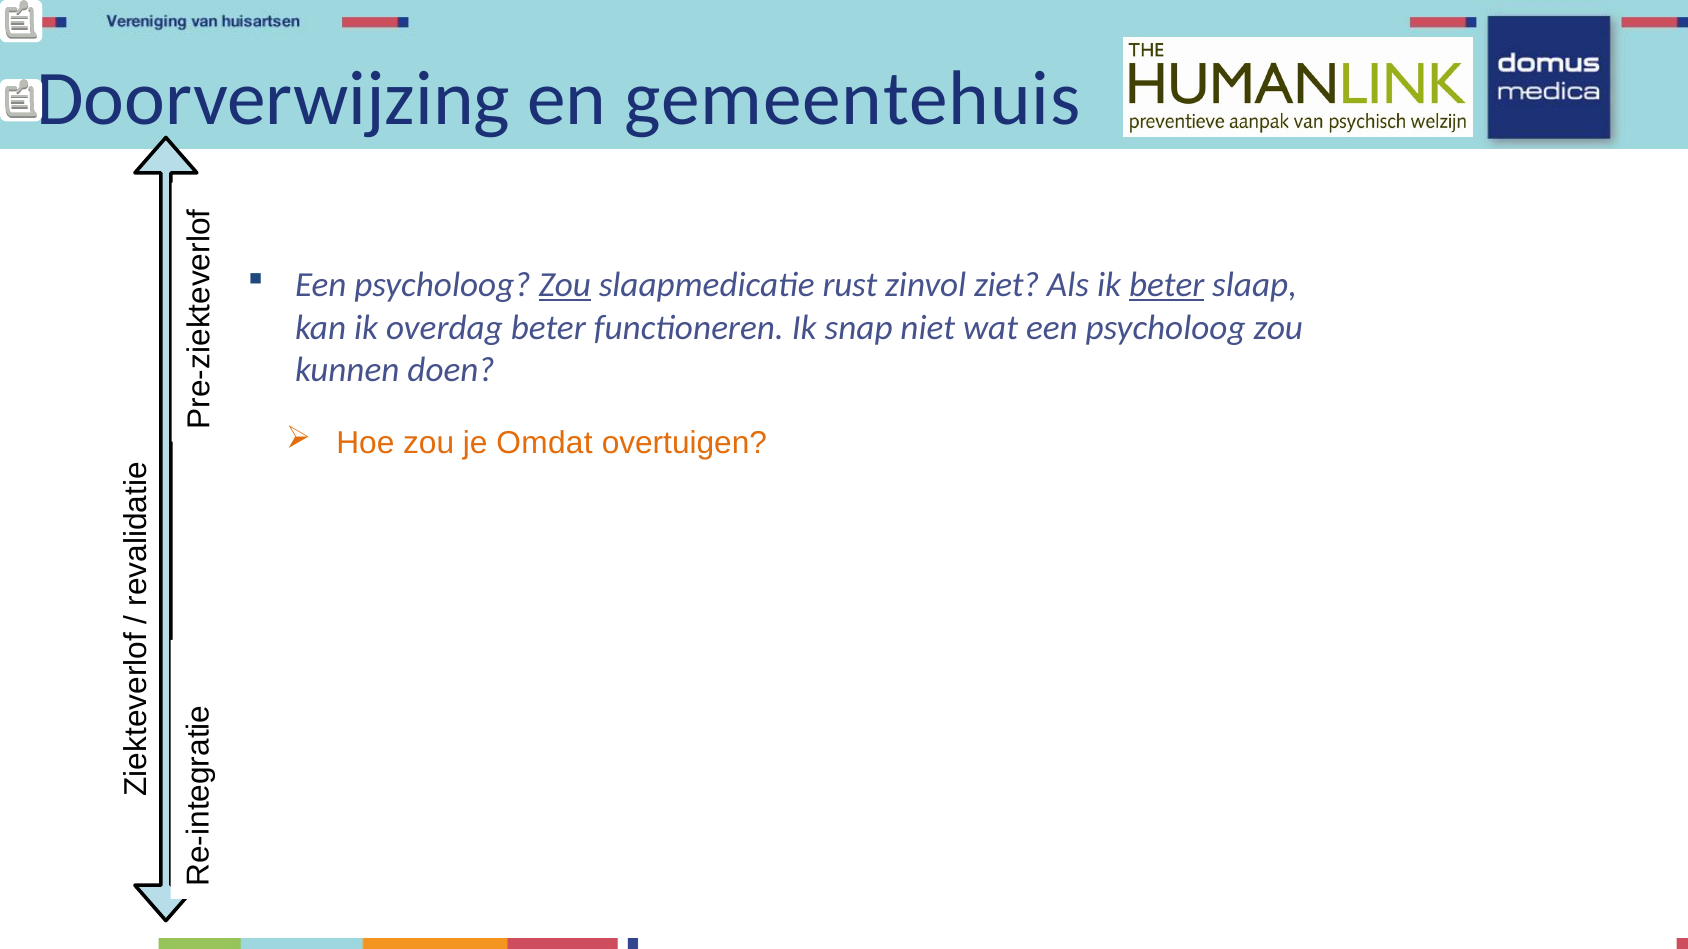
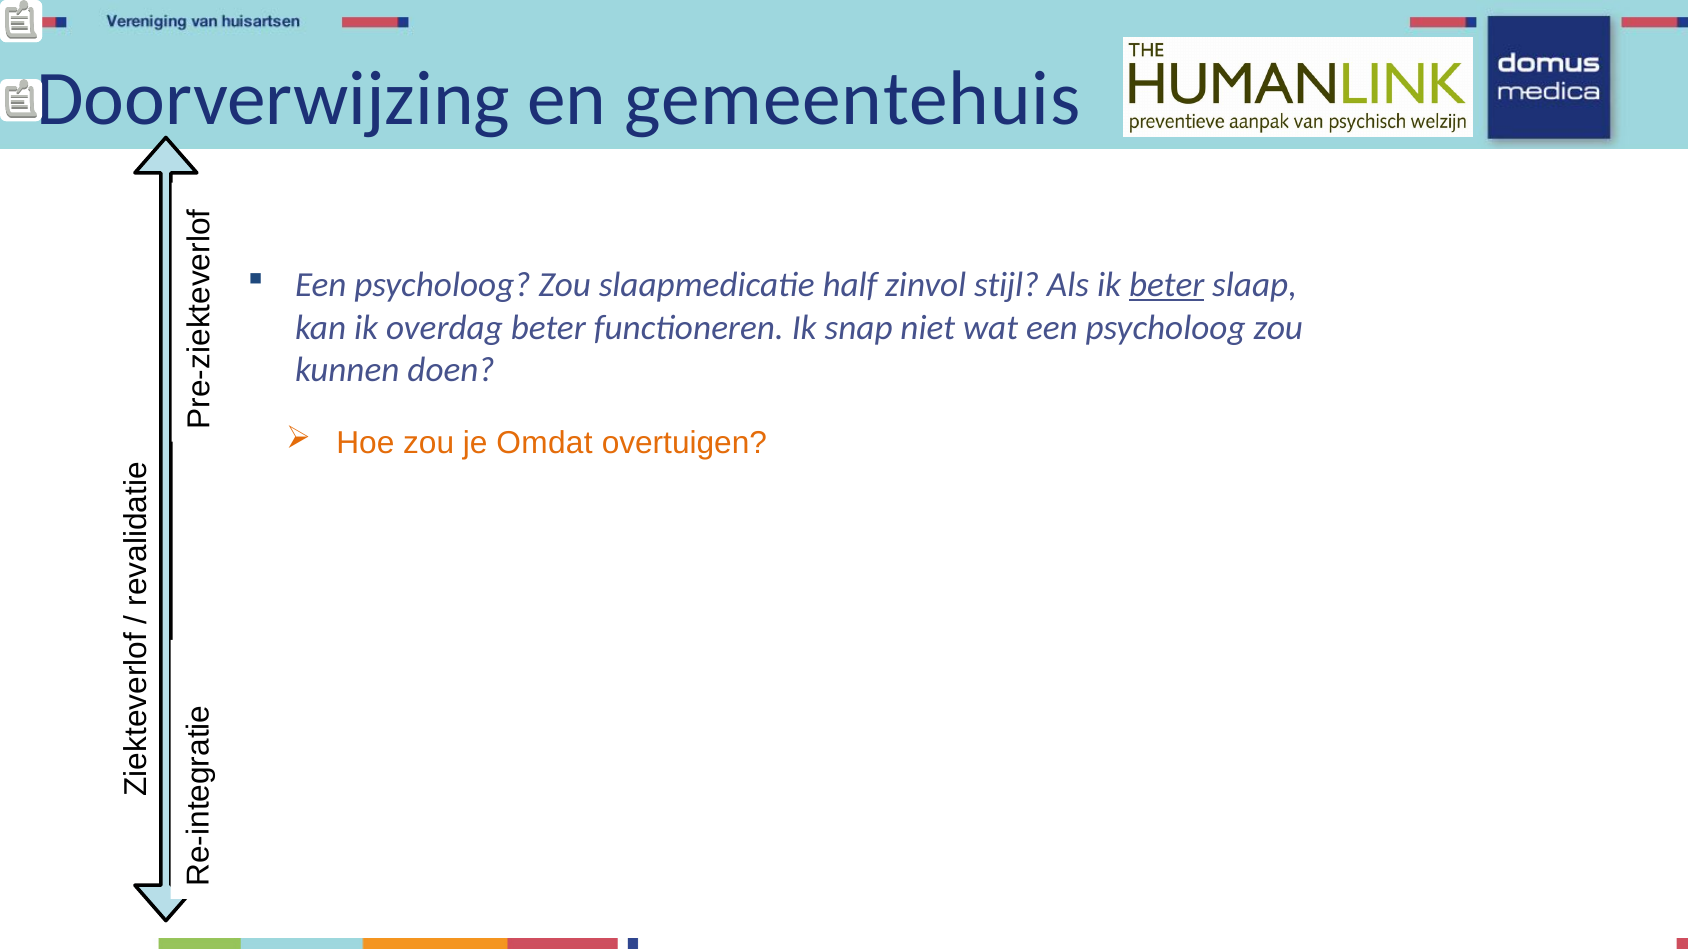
Zou at (565, 285) underline: present -> none
rust: rust -> half
ziet: ziet -> stijl
